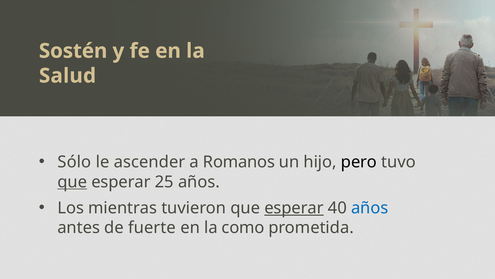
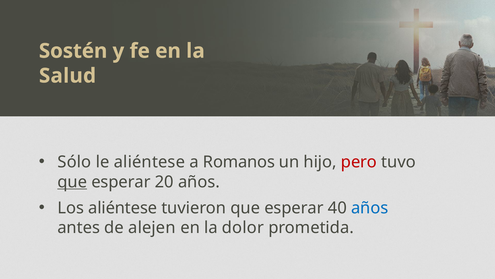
le ascender: ascender -> aliéntese
pero colour: black -> red
25: 25 -> 20
Los mientras: mientras -> aliéntese
esperar at (294, 208) underline: present -> none
fuerte: fuerte -> alejen
como: como -> dolor
